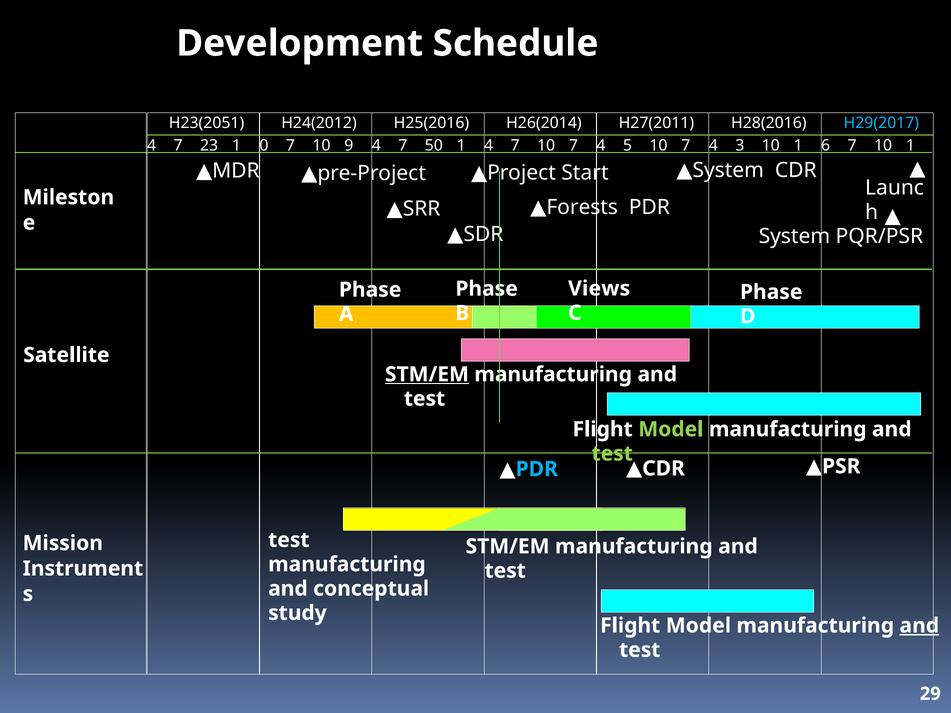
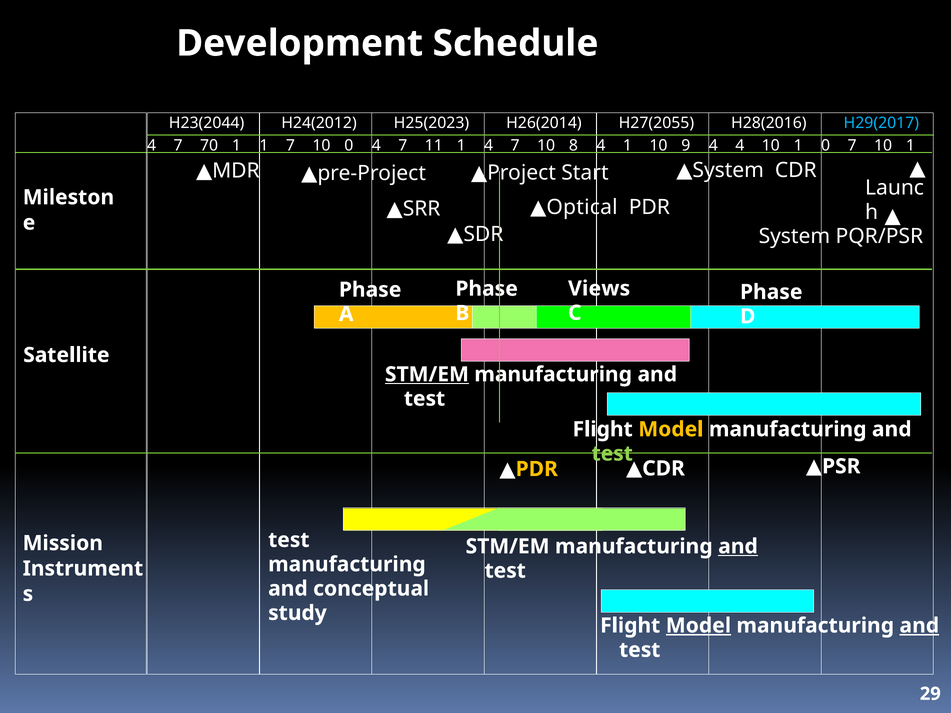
H23(2051: H23(2051 -> H23(2044
H25(2016: H25(2016 -> H25(2023
H27(2011: H27(2011 -> H27(2055
23: 23 -> 70
1 0: 0 -> 1
10 9: 9 -> 0
50: 50 -> 11
7 10 7: 7 -> 8
4 5: 5 -> 1
7 at (686, 146): 7 -> 9
4 3: 3 -> 4
1 6: 6 -> 0
Forests: Forests -> Optical
Model at (671, 429) colour: light green -> yellow
PDR at (537, 469) colour: light blue -> yellow
and at (738, 547) underline: none -> present
Model at (698, 626) underline: none -> present
